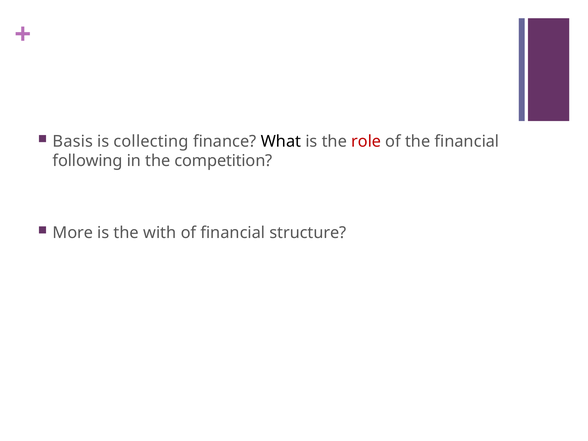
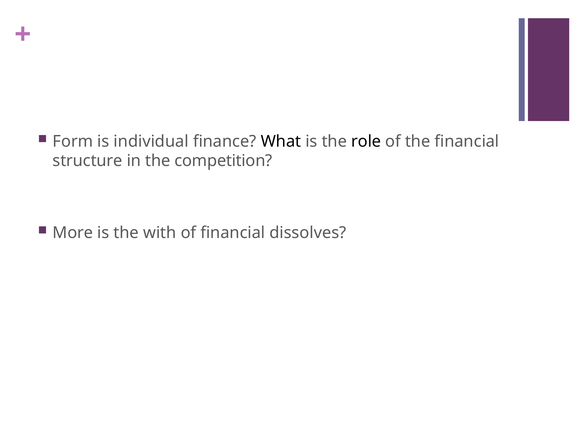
Basis: Basis -> Form
collecting: collecting -> individual
role colour: red -> black
following: following -> structure
structure: structure -> dissolves
